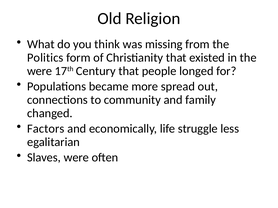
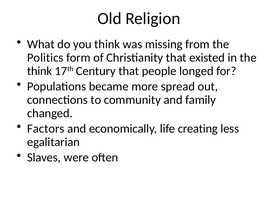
were at (40, 71): were -> think
struggle: struggle -> creating
